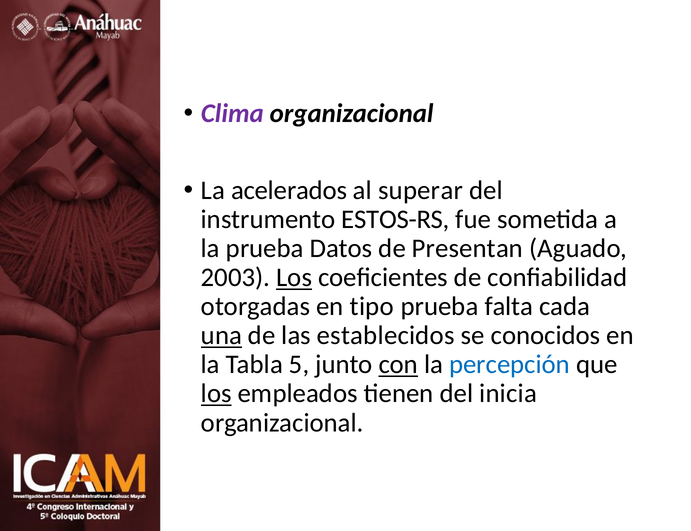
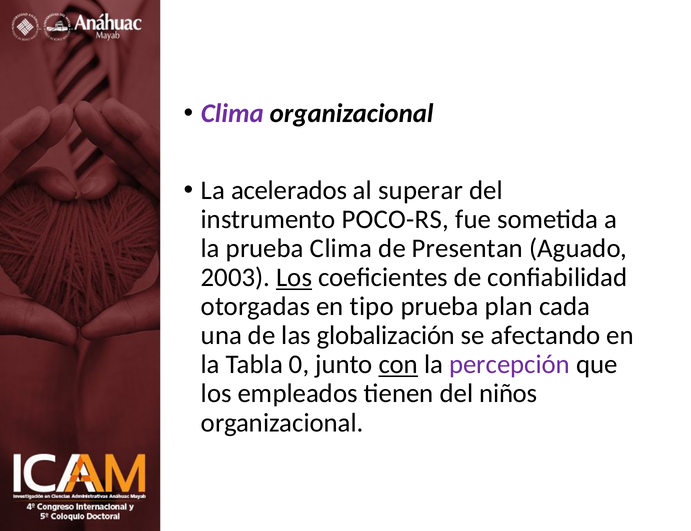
ESTOS-RS: ESTOS-RS -> POCO-RS
prueba Datos: Datos -> Clima
falta: falta -> plan
una underline: present -> none
establecidos: establecidos -> globalización
conocidos: conocidos -> afectando
5: 5 -> 0
percepción colour: blue -> purple
los at (216, 393) underline: present -> none
inicia: inicia -> niños
